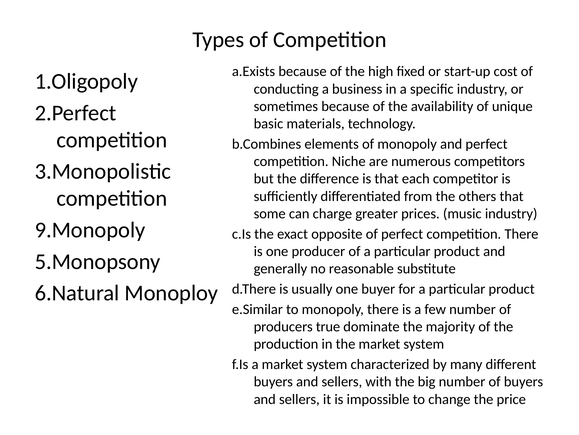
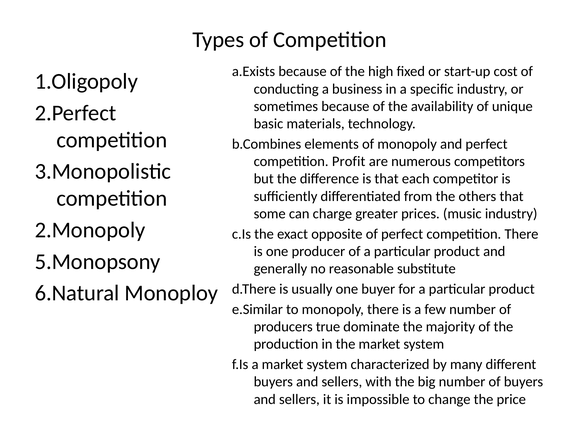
Niche: Niche -> Profit
9.Monopoly: 9.Monopoly -> 2.Monopoly
